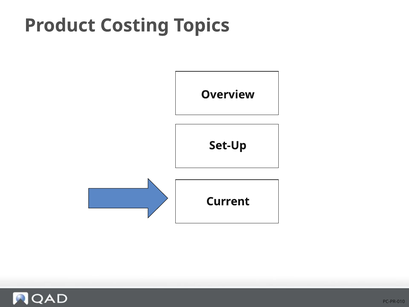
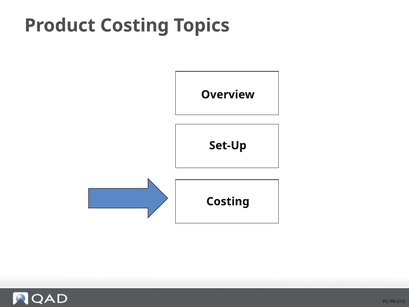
Current at (228, 201): Current -> Costing
